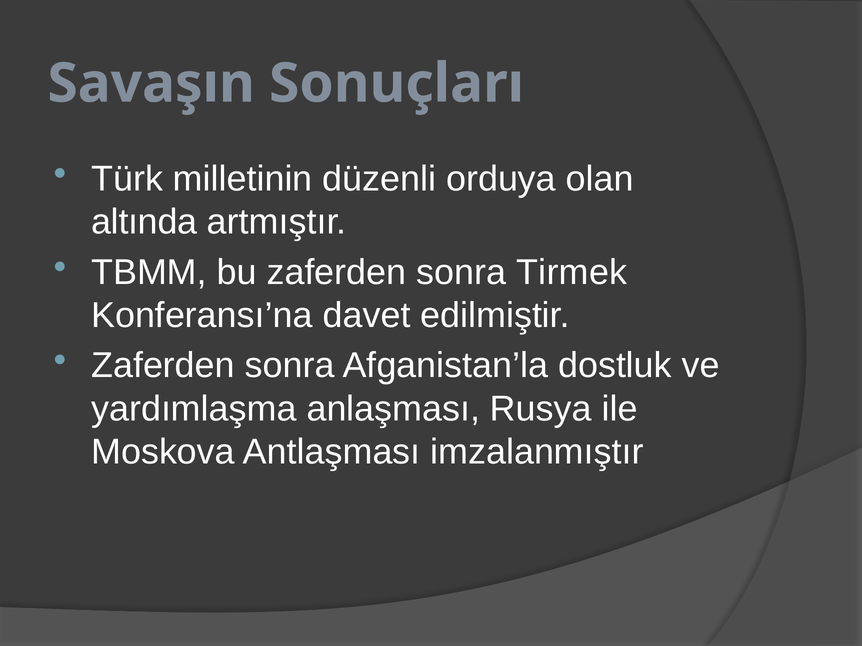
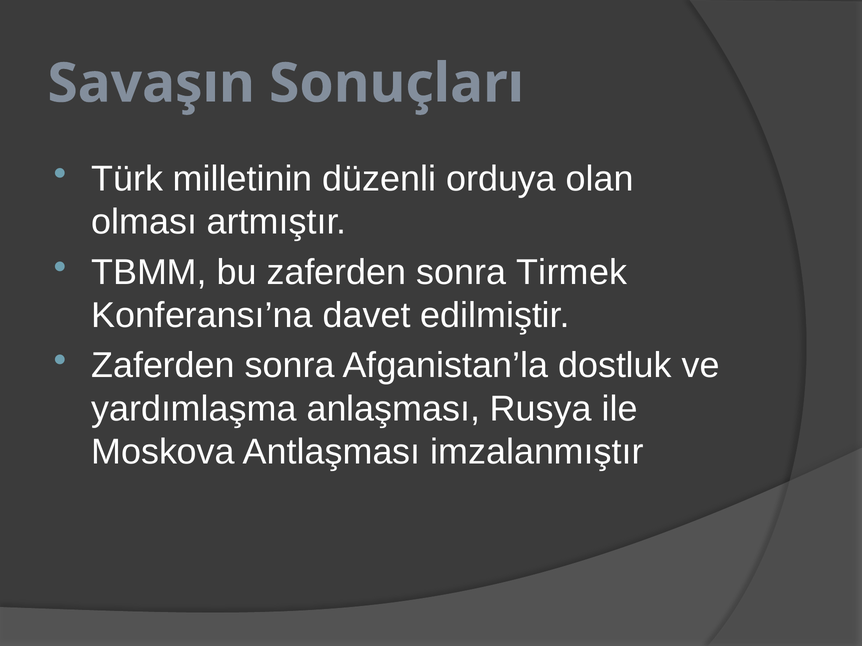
altında: altında -> olması
